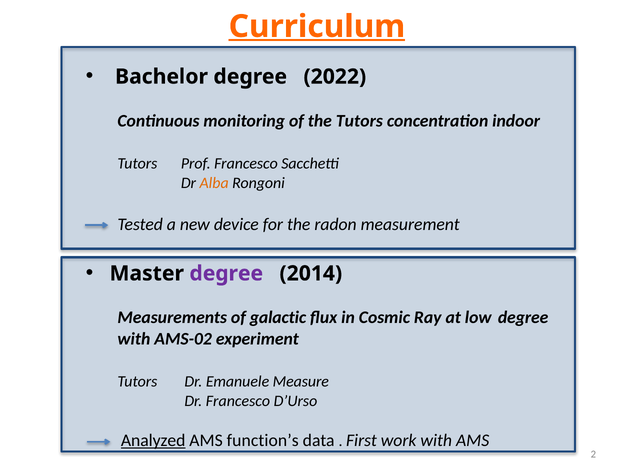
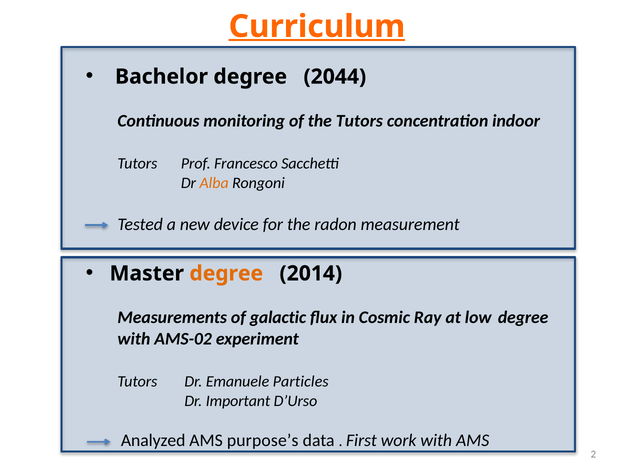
2022: 2022 -> 2044
degree at (226, 273) colour: purple -> orange
Measure: Measure -> Particles
Dr Francesco: Francesco -> Important
Analyzed underline: present -> none
function’s: function’s -> purpose’s
